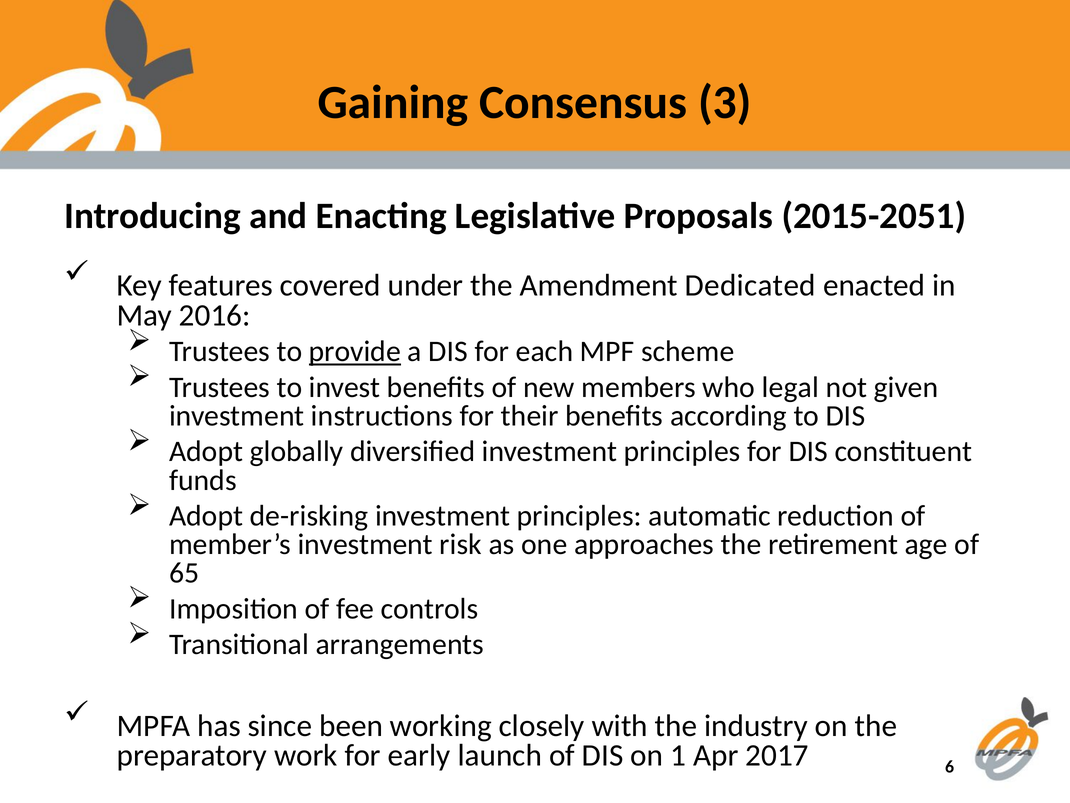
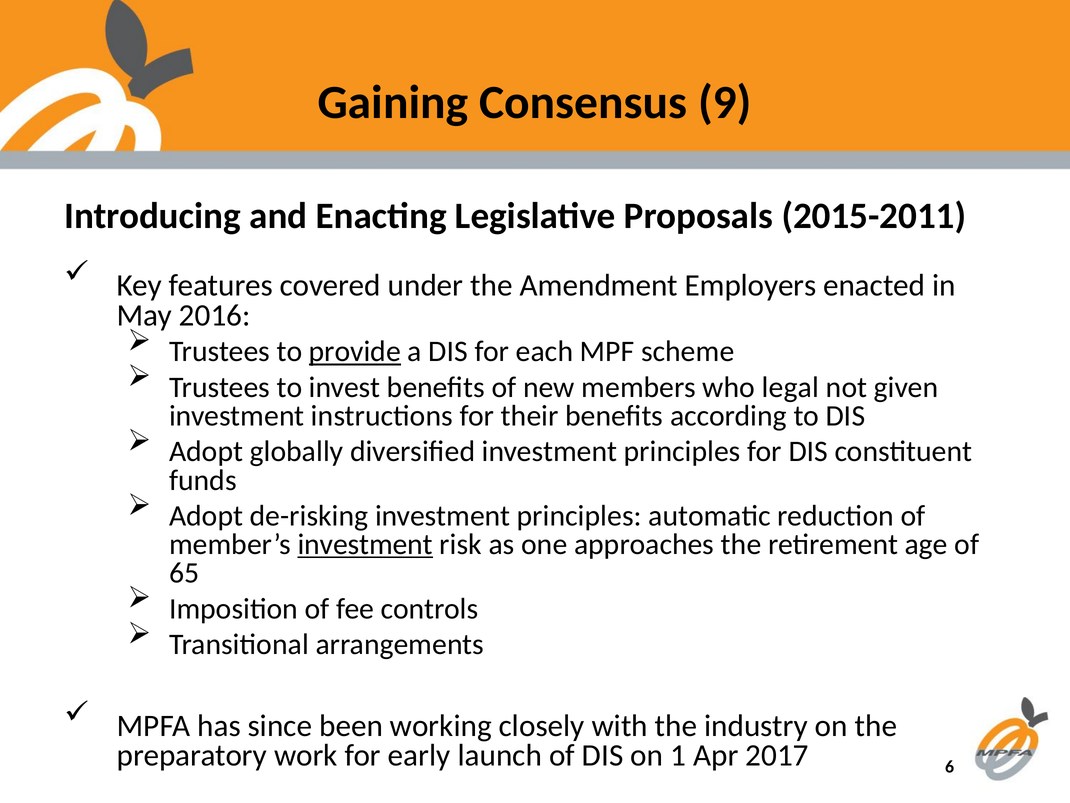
3: 3 -> 9
2015-2051: 2015-2051 -> 2015-2011
Dedicated: Dedicated -> Employers
investment at (365, 544) underline: none -> present
